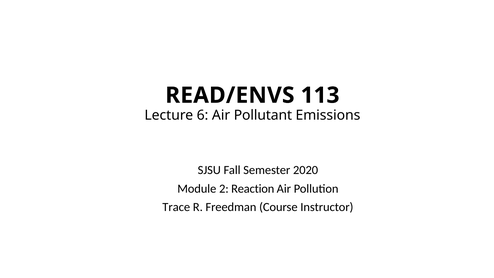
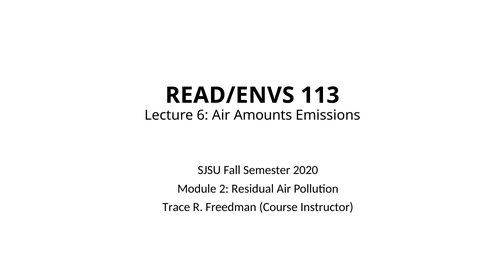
Pollutant: Pollutant -> Amounts
Reaction: Reaction -> Residual
